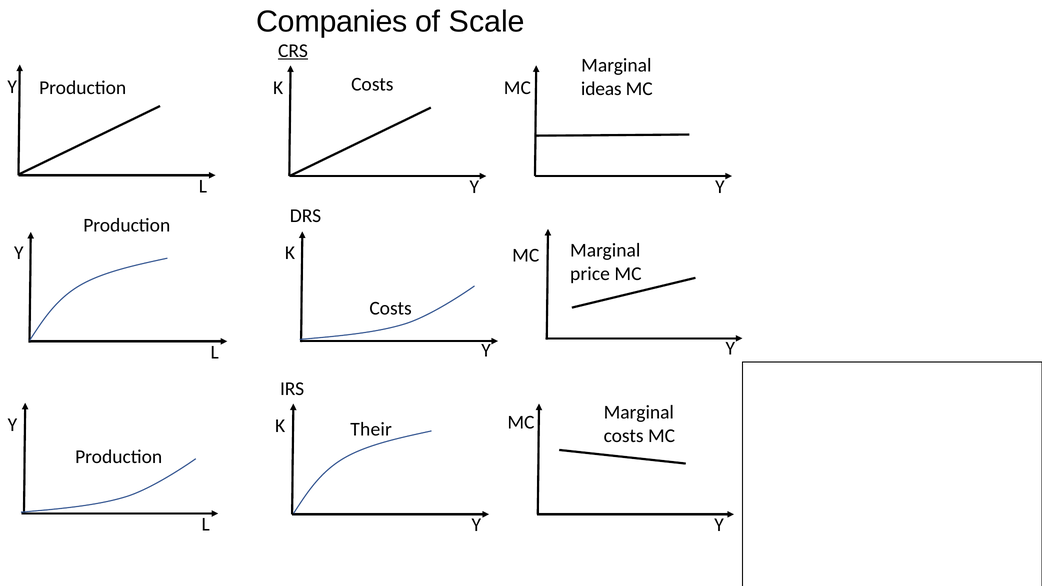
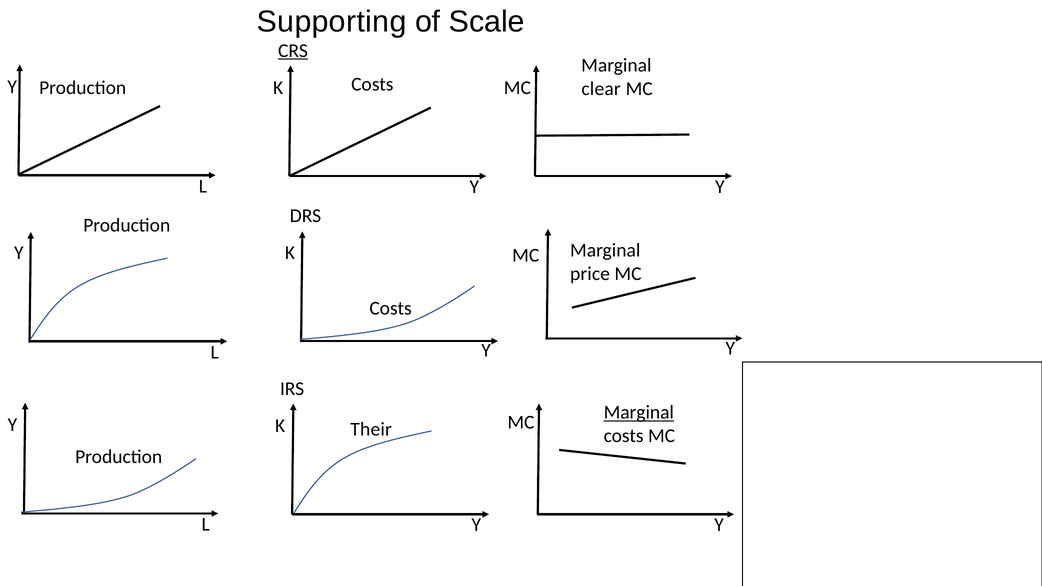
Companies: Companies -> Supporting
ideas: ideas -> clear
Marginal at (639, 413) underline: none -> present
